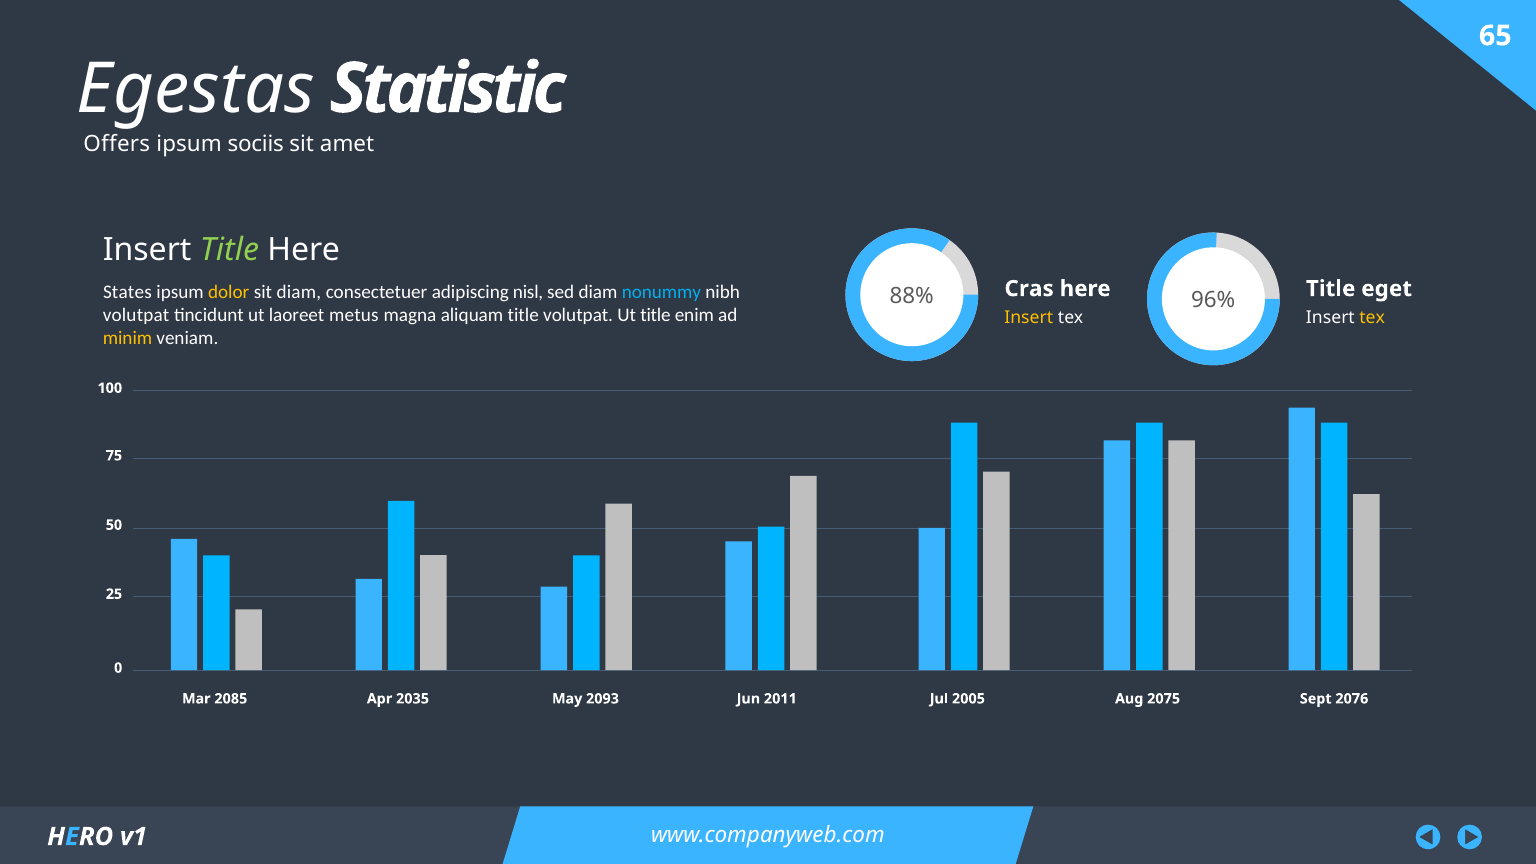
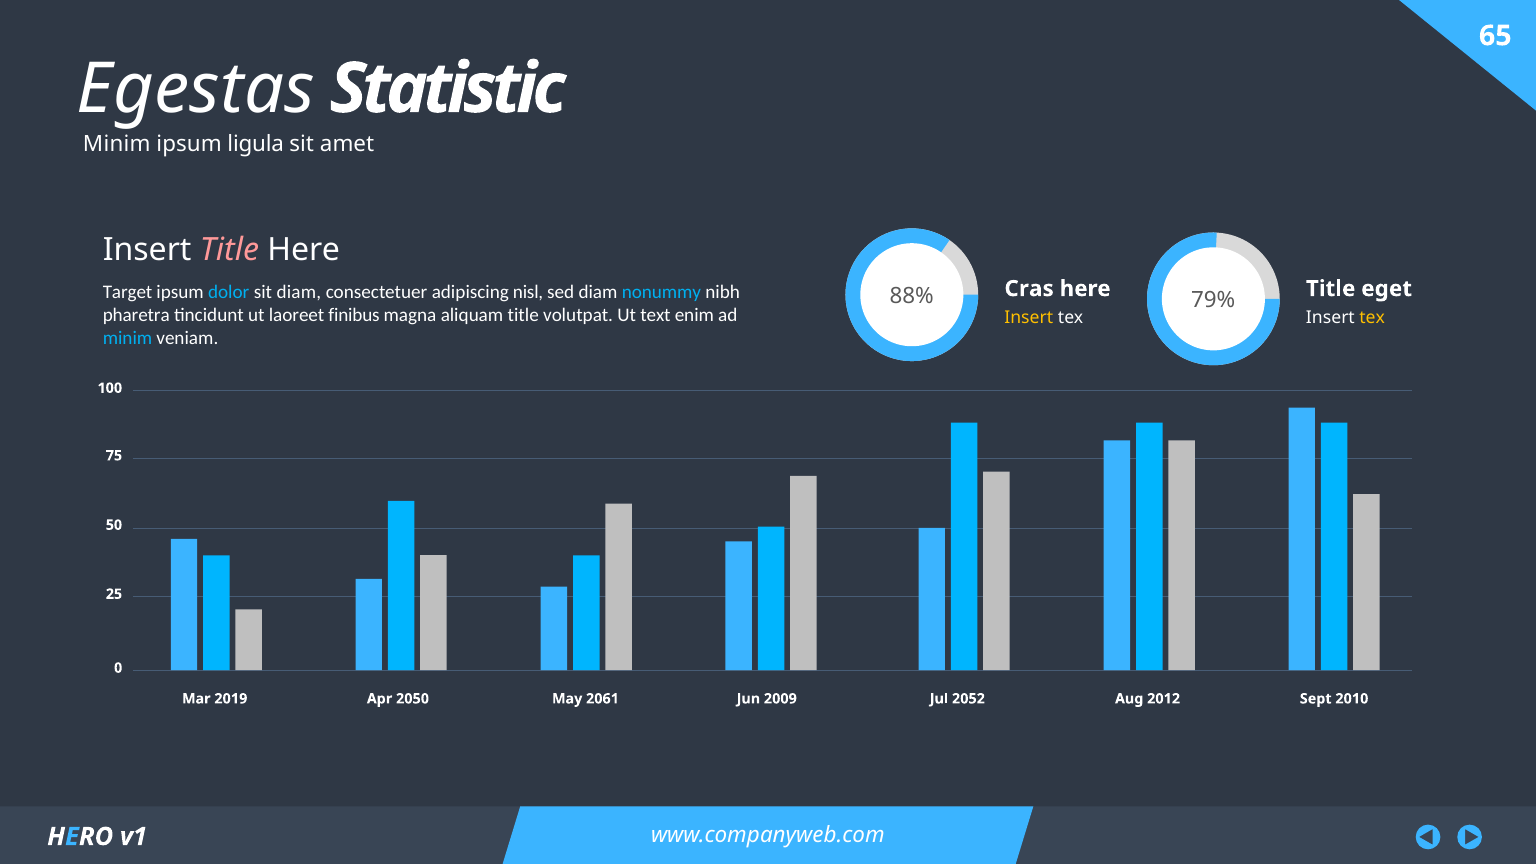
Offers at (117, 144): Offers -> Minim
sociis: sociis -> ligula
Title at (229, 250) colour: light green -> pink
States: States -> Target
dolor colour: yellow -> light blue
96%: 96% -> 79%
volutpat at (136, 315): volutpat -> pharetra
metus: metus -> finibus
Ut title: title -> text
minim at (127, 338) colour: yellow -> light blue
2085: 2085 -> 2019
2035: 2035 -> 2050
2093: 2093 -> 2061
2011: 2011 -> 2009
2005: 2005 -> 2052
2075: 2075 -> 2012
2076: 2076 -> 2010
